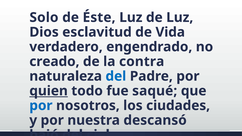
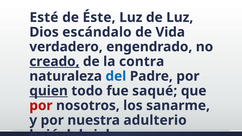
Solo: Solo -> Esté
esclavitud: esclavitud -> escándalo
creado underline: none -> present
por at (41, 106) colour: blue -> red
ciudades: ciudades -> sanarme
descansó: descansó -> adulterio
